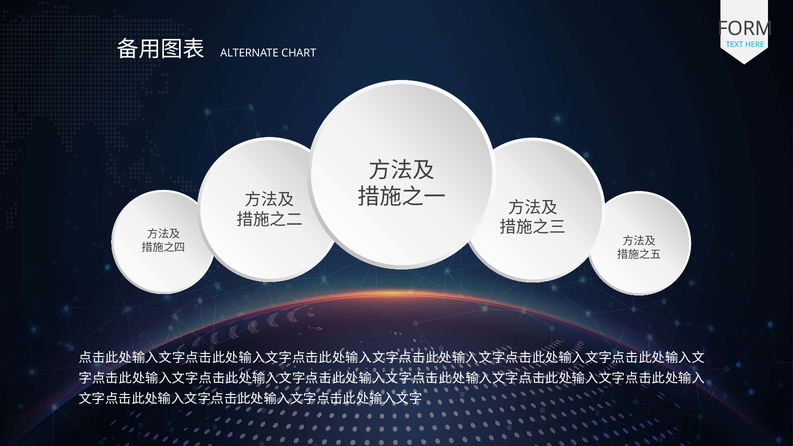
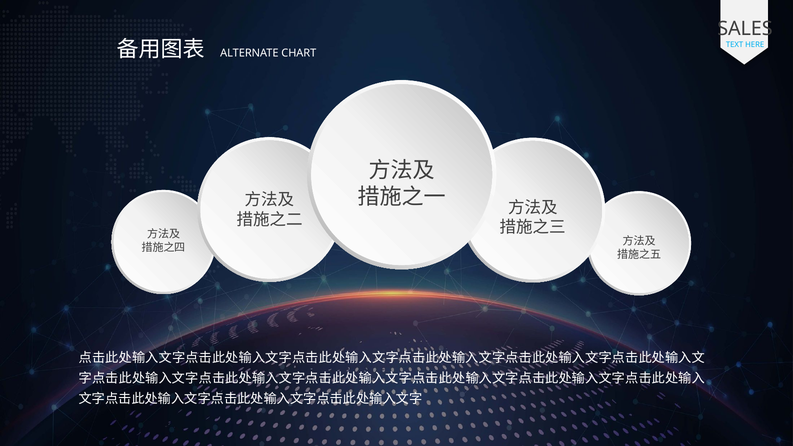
FORM: FORM -> SALES
